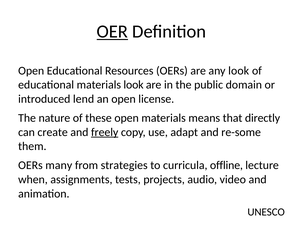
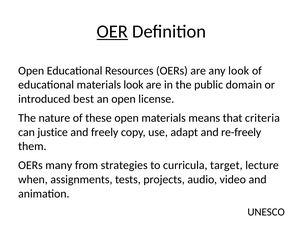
lend: lend -> best
directly: directly -> criteria
create: create -> justice
freely underline: present -> none
re-some: re-some -> re-freely
offline: offline -> target
